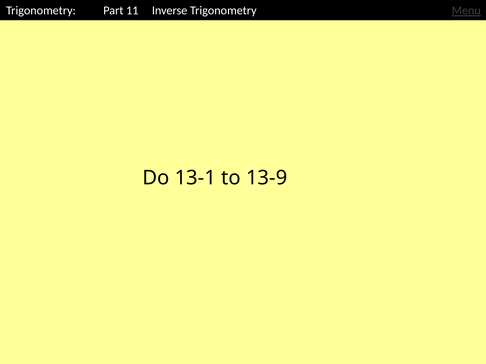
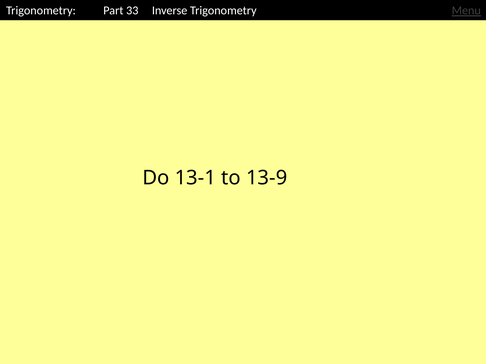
11: 11 -> 33
